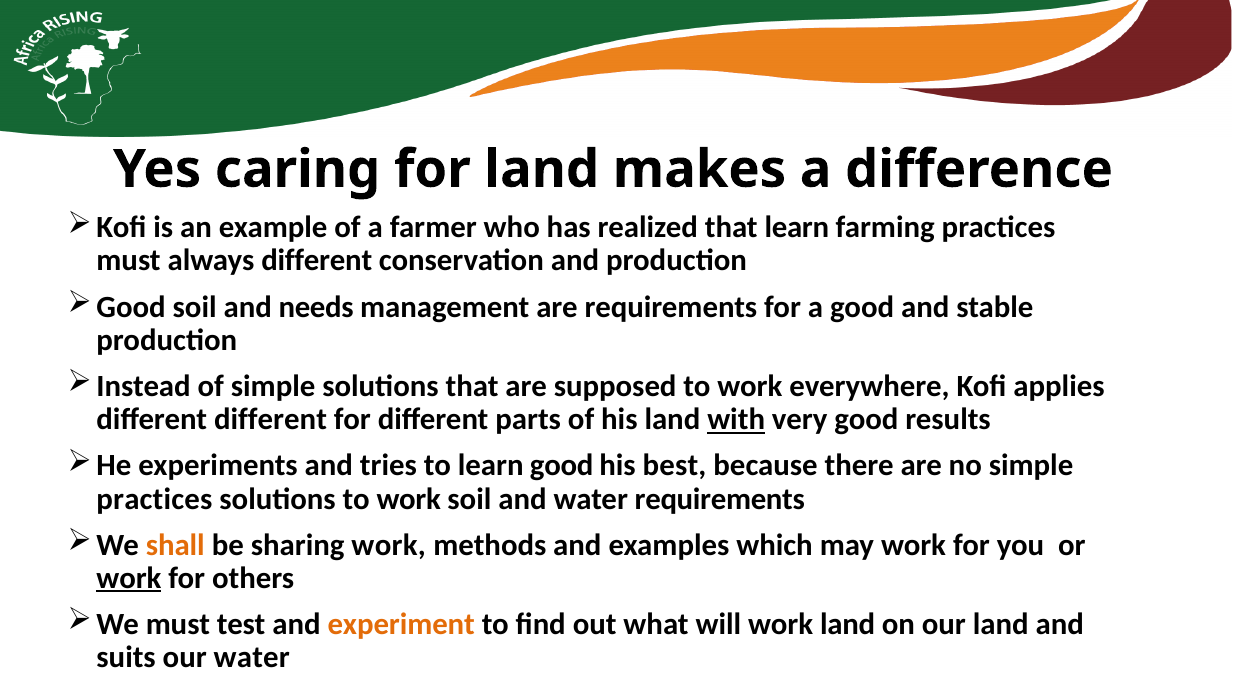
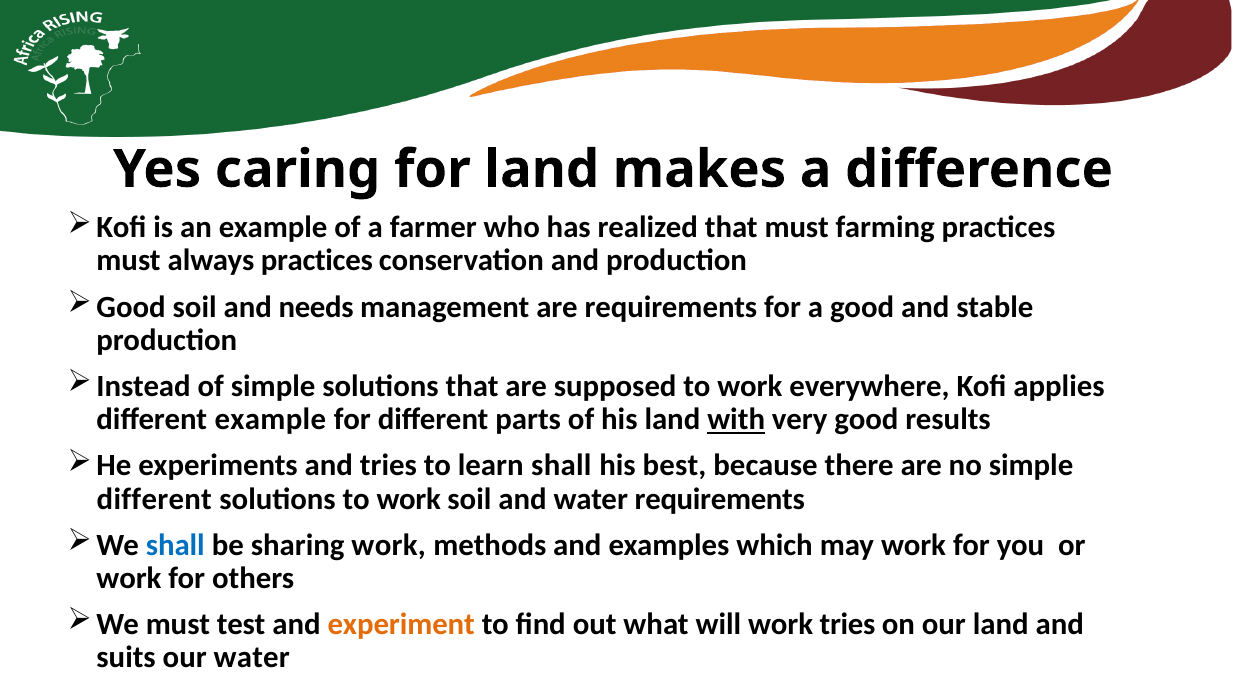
that learn: learn -> must
always different: different -> practices
different different: different -> example
learn good: good -> shall
practices at (154, 499): practices -> different
shall at (175, 545) colour: orange -> blue
work at (129, 579) underline: present -> none
work land: land -> tries
